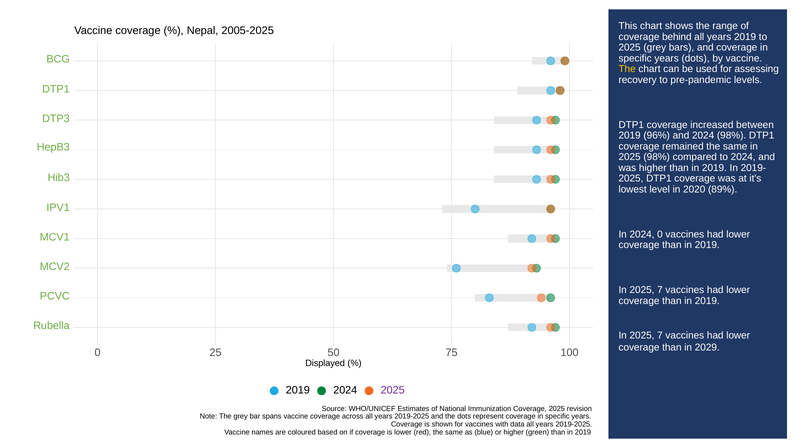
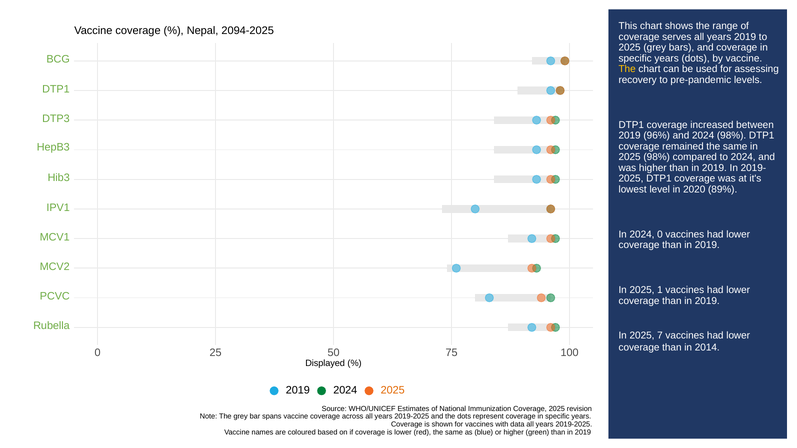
2005-2025: 2005-2025 -> 2094-2025
behind: behind -> serves
7 at (660, 290): 7 -> 1
2029: 2029 -> 2014
2025 at (393, 391) colour: purple -> orange
